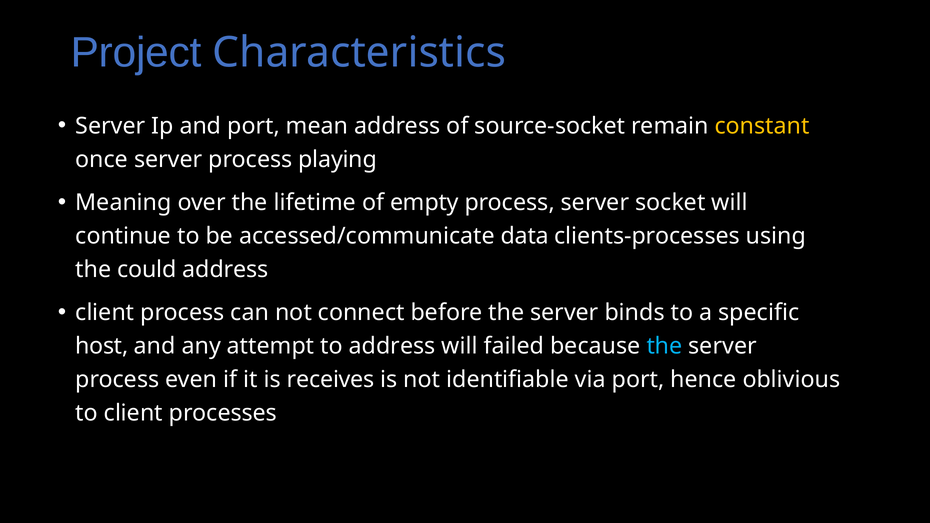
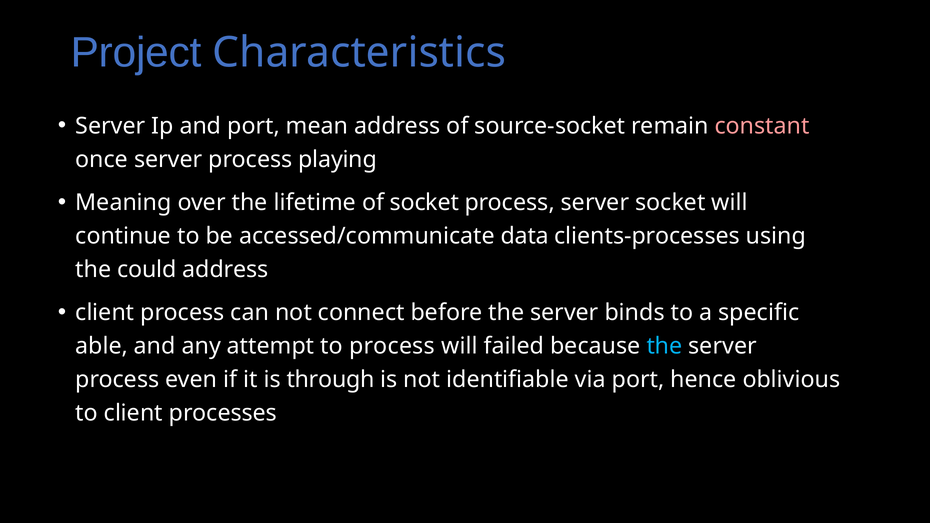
constant colour: yellow -> pink
of empty: empty -> socket
host: host -> able
to address: address -> process
receives: receives -> through
